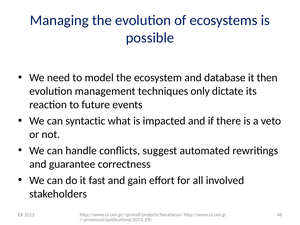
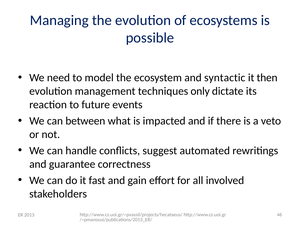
database: database -> syntactic
syntactic: syntactic -> between
